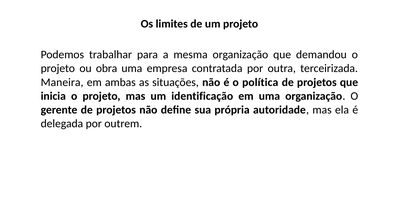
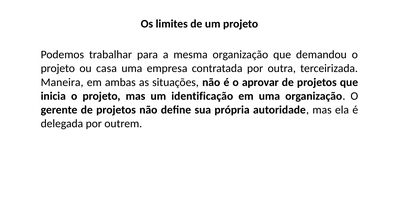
obra: obra -> casa
política: política -> aprovar
